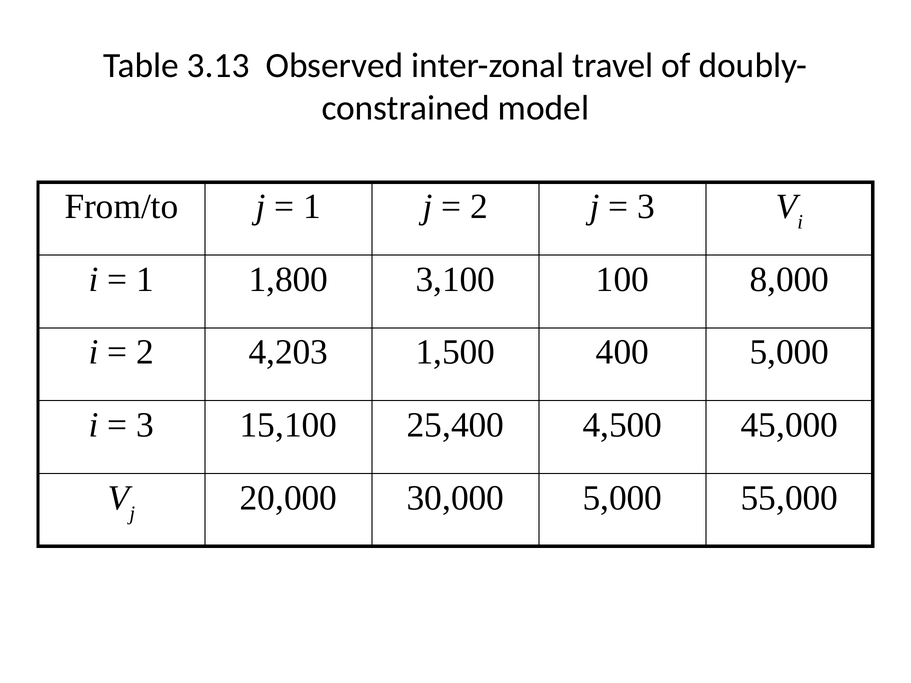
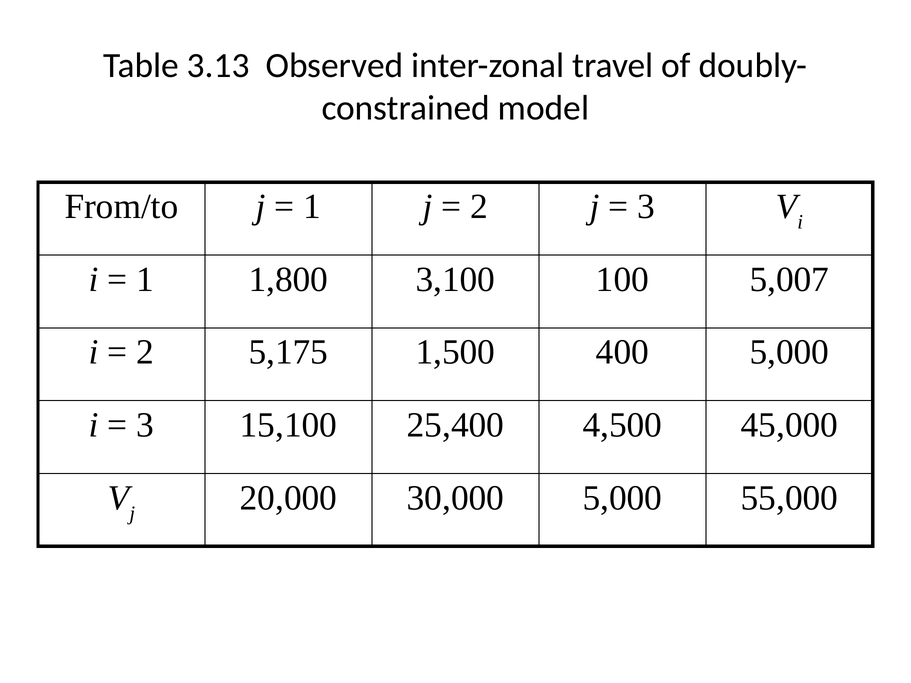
8,000: 8,000 -> 5,007
4,203: 4,203 -> 5,175
